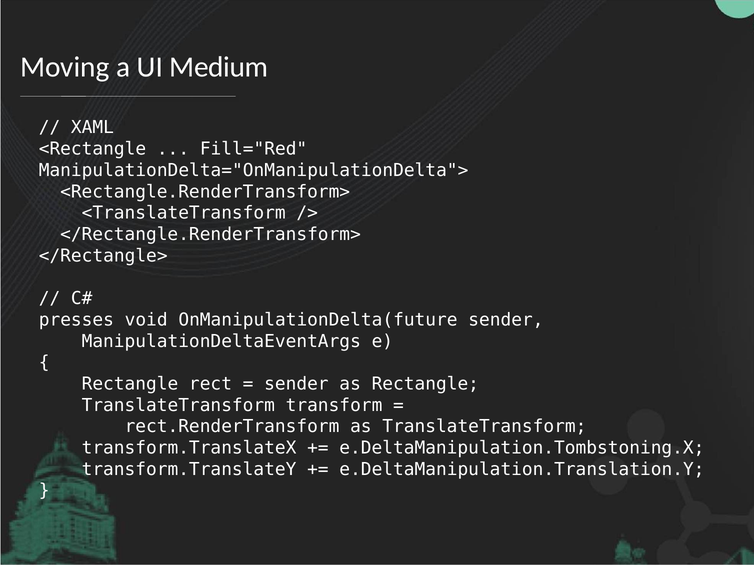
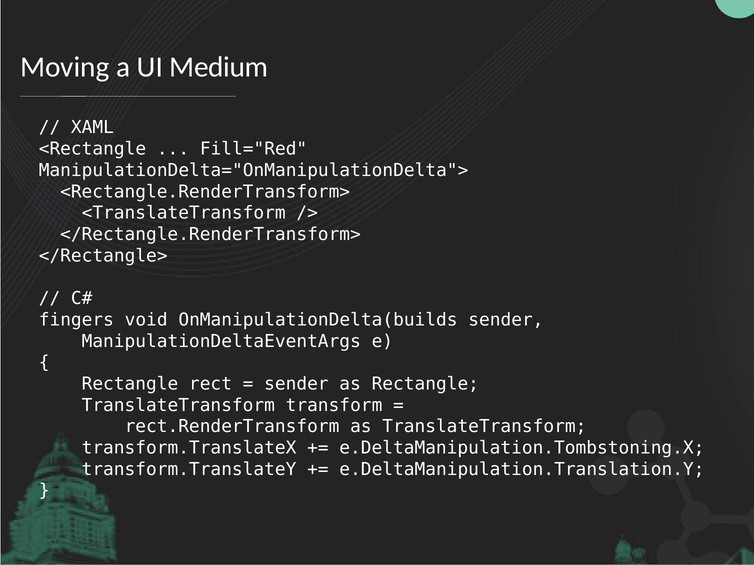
presses: presses -> fingers
OnManipulationDelta(future: OnManipulationDelta(future -> OnManipulationDelta(builds
